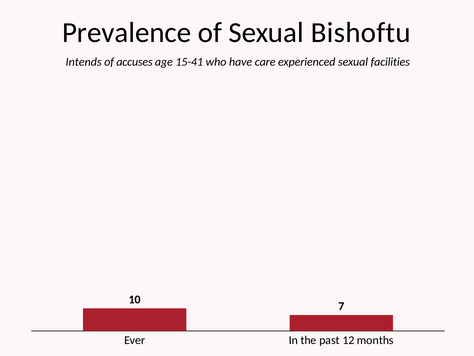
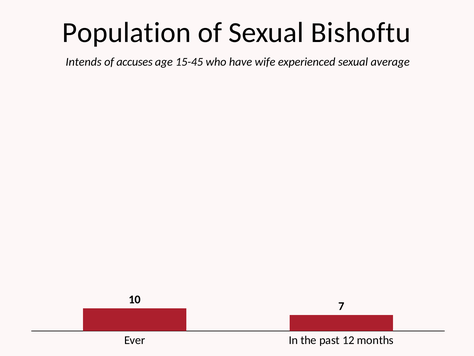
Prevalence: Prevalence -> Population
15-41: 15-41 -> 15-45
care: care -> wife
facilities: facilities -> average
